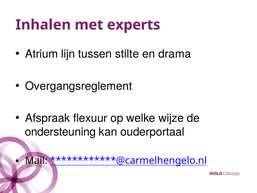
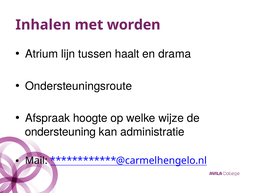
experts: experts -> worden
stilte: stilte -> haalt
Overgangsreglement: Overgangsreglement -> Ondersteuningsroute
flexuur: flexuur -> hoogte
ouderportaal: ouderportaal -> administratie
